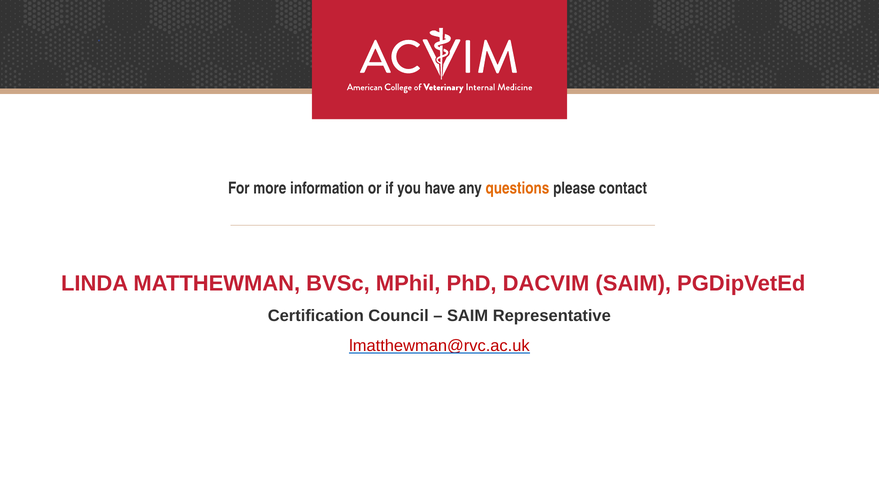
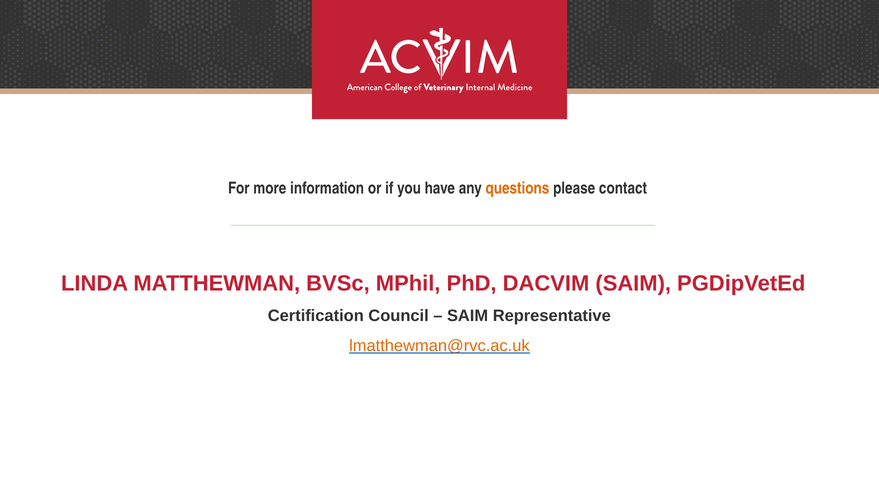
lmatthewman@rvc.ac.uk colour: red -> orange
